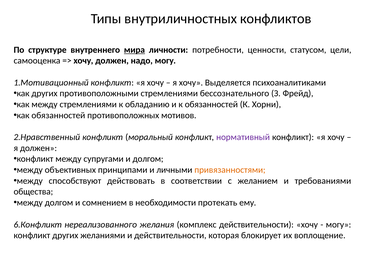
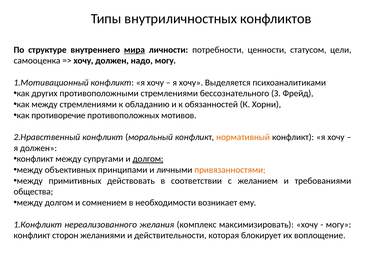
как обязанностей: обязанностей -> противоречие
нормативный colour: purple -> orange
долгом at (148, 159) underline: none -> present
способствуют: способствуют -> примитивных
протекать: протекать -> возникает
6.Конфликт: 6.Конфликт -> 1.Конфликт
комплекс действительности: действительности -> максимизировать
конфликт других: других -> сторон
